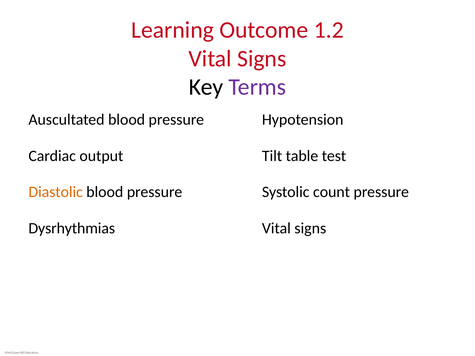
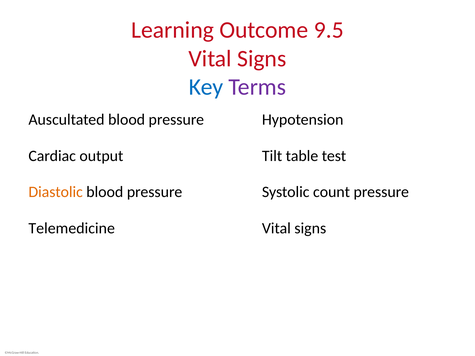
1.2: 1.2 -> 9.5
Key colour: black -> blue
Dysrhythmias: Dysrhythmias -> Telemedicine
